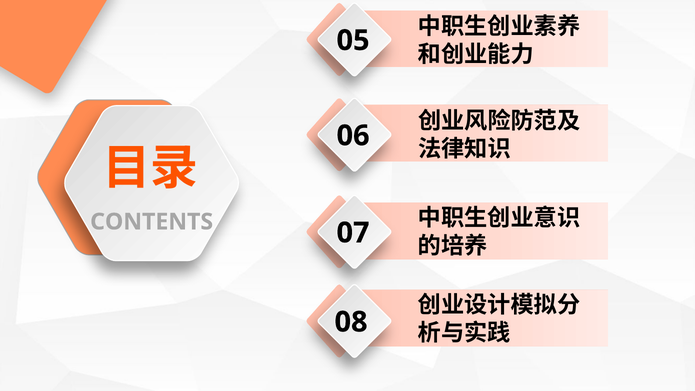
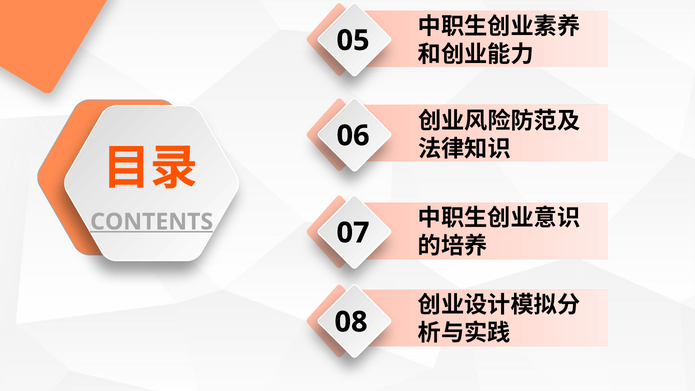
CONTENTS underline: none -> present
